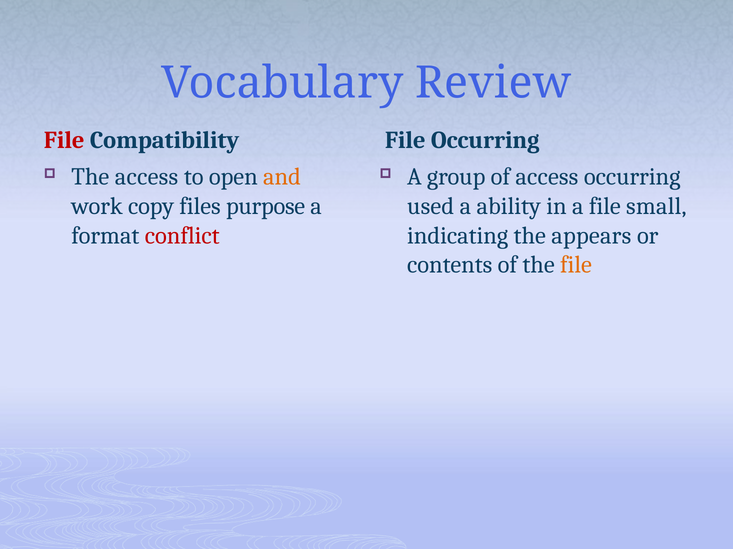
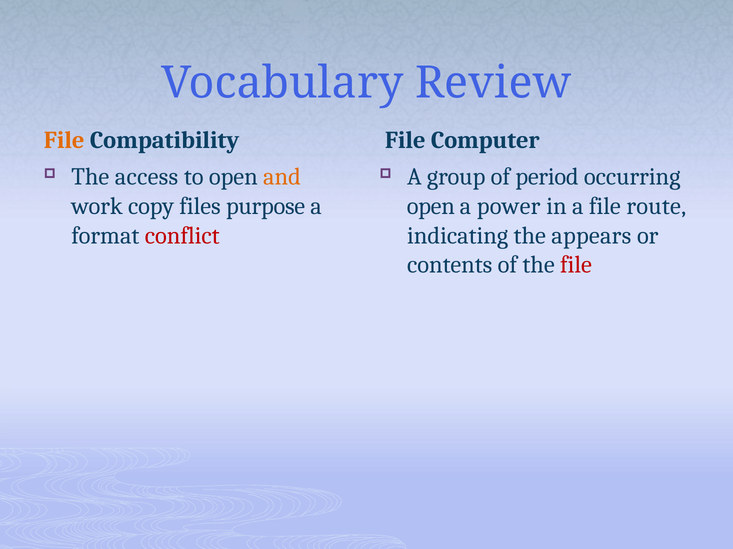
File at (64, 141) colour: red -> orange
File Occurring: Occurring -> Computer
of access: access -> period
used at (431, 206): used -> open
ability: ability -> power
small: small -> route
file at (576, 265) colour: orange -> red
